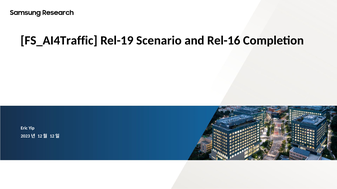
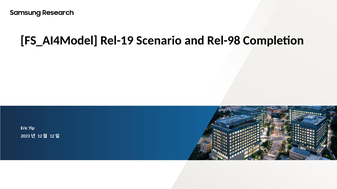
FS_AI4Traffic: FS_AI4Traffic -> FS_AI4Model
Rel-16: Rel-16 -> Rel-98
